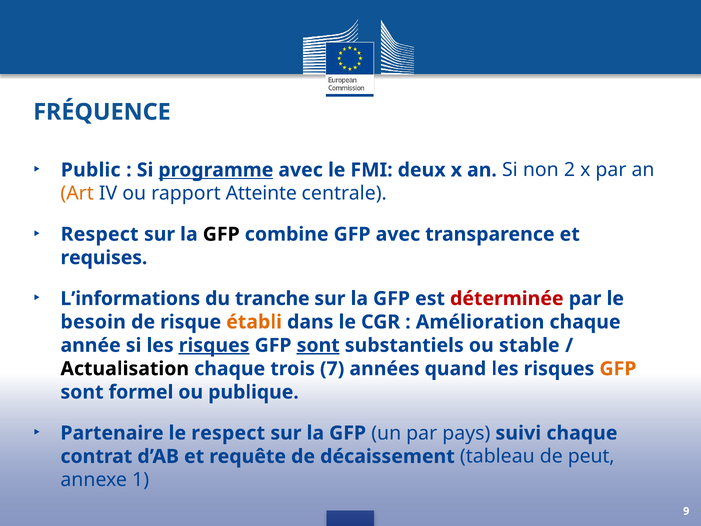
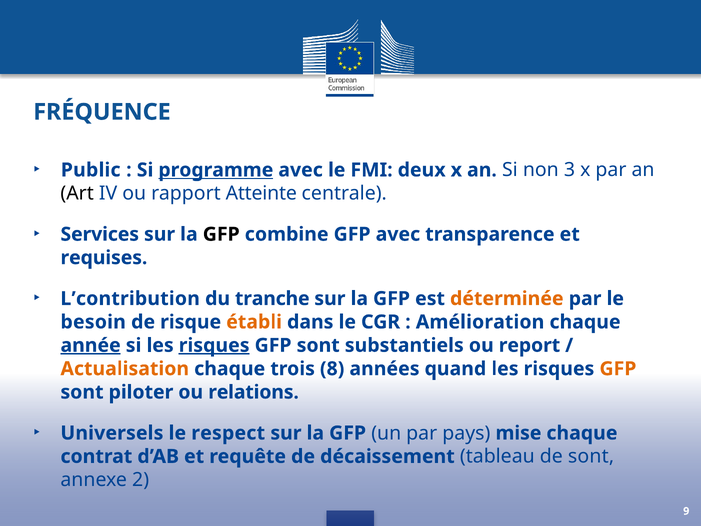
2: 2 -> 3
Art colour: orange -> black
Respect at (100, 234): Respect -> Services
L’informations: L’informations -> L’contribution
déterminée colour: red -> orange
année underline: none -> present
sont at (318, 345) underline: present -> none
stable: stable -> report
Actualisation colour: black -> orange
7: 7 -> 8
formel: formel -> piloter
publique: publique -> relations
Partenaire: Partenaire -> Universels
suivi: suivi -> mise
de peut: peut -> sont
1: 1 -> 2
